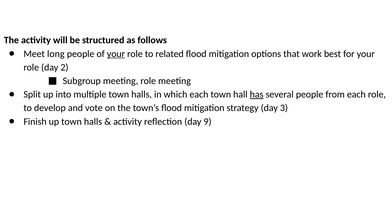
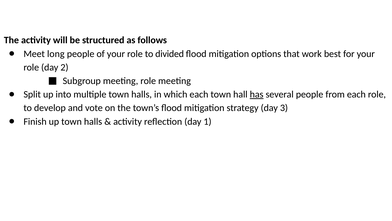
your at (116, 54) underline: present -> none
related: related -> divided
9: 9 -> 1
